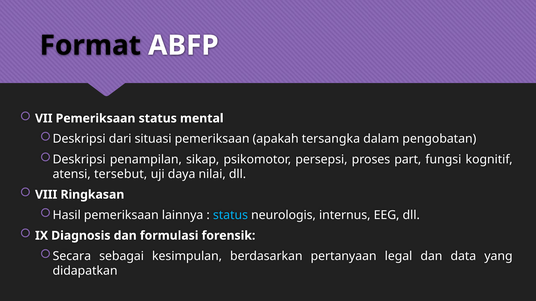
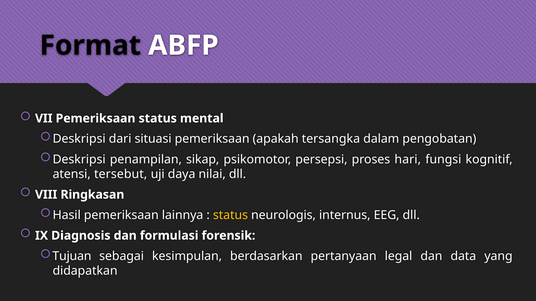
part: part -> hari
status at (230, 215) colour: light blue -> yellow
Secara: Secara -> Tujuan
